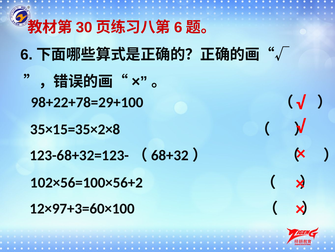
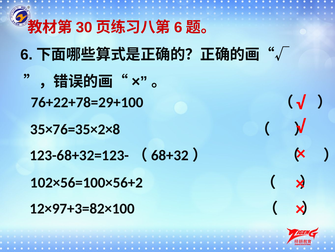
98+22+78=29+100: 98+22+78=29+100 -> 76+22+78=29+100
35×15=35×2×8: 35×15=35×2×8 -> 35×76=35×2×8
12×97+3=60×100: 12×97+3=60×100 -> 12×97+3=82×100
